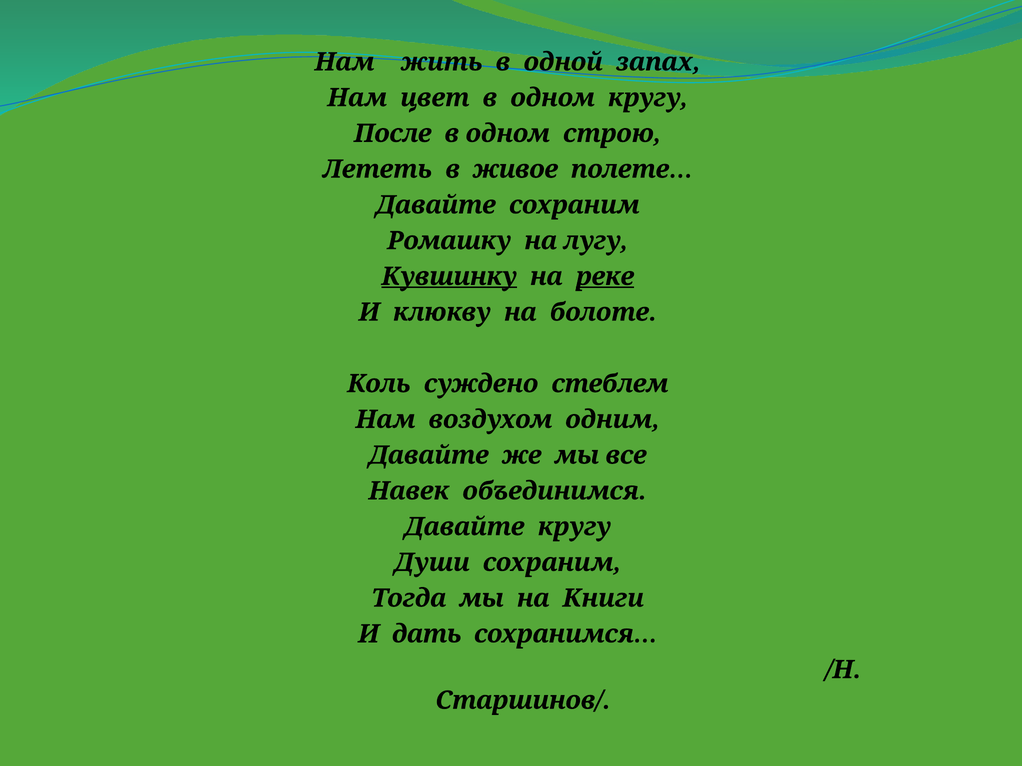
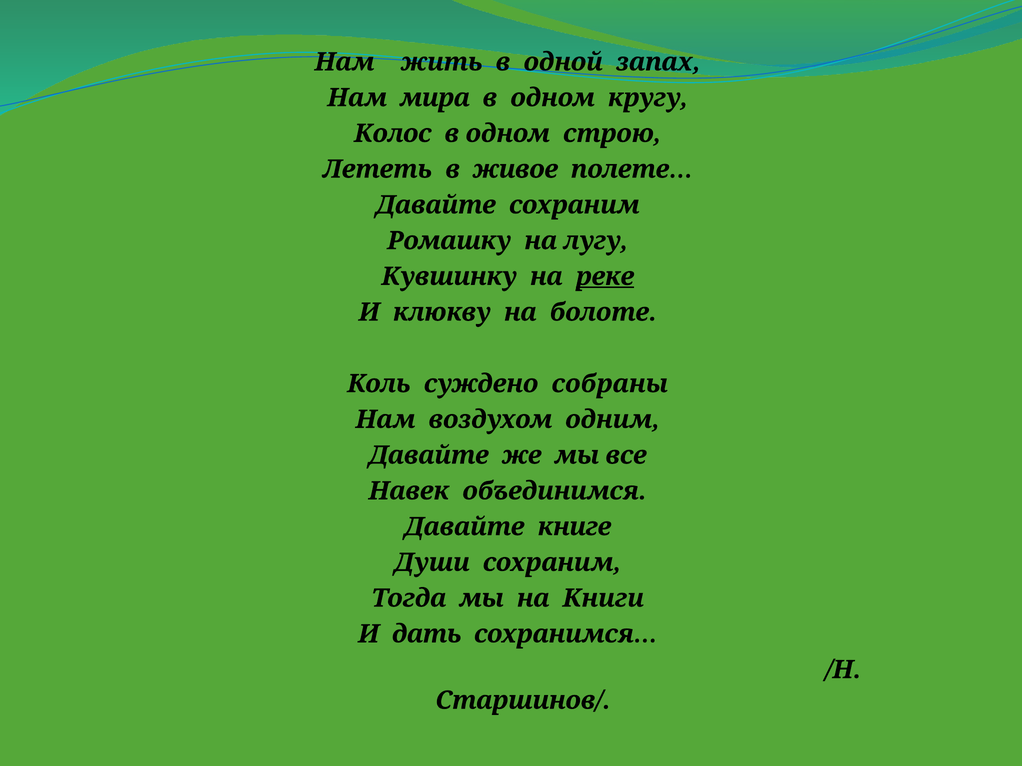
цвет: цвет -> мира
После: После -> Колос
Кувшинку underline: present -> none
стеблем: стеблем -> собраны
Давайте кругу: кругу -> книге
